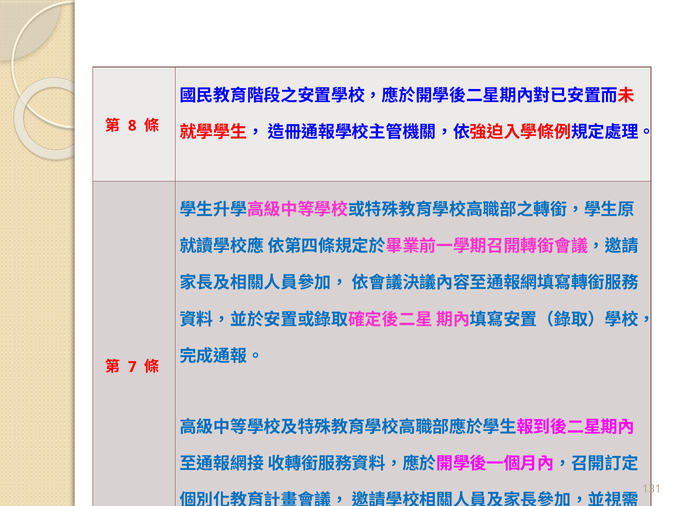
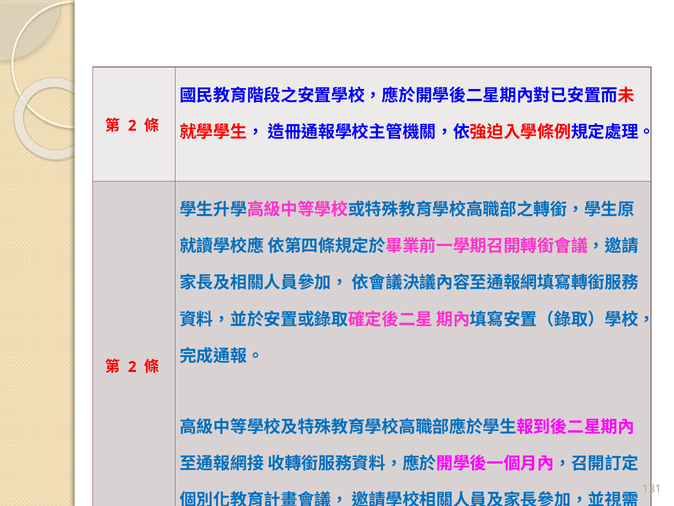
8 at (132, 126): 8 -> 2
7 at (132, 367): 7 -> 2
